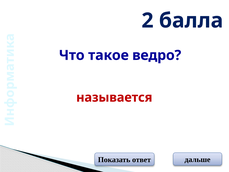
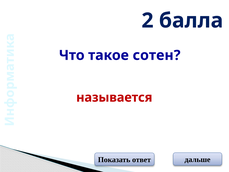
ведро: ведро -> сотен
